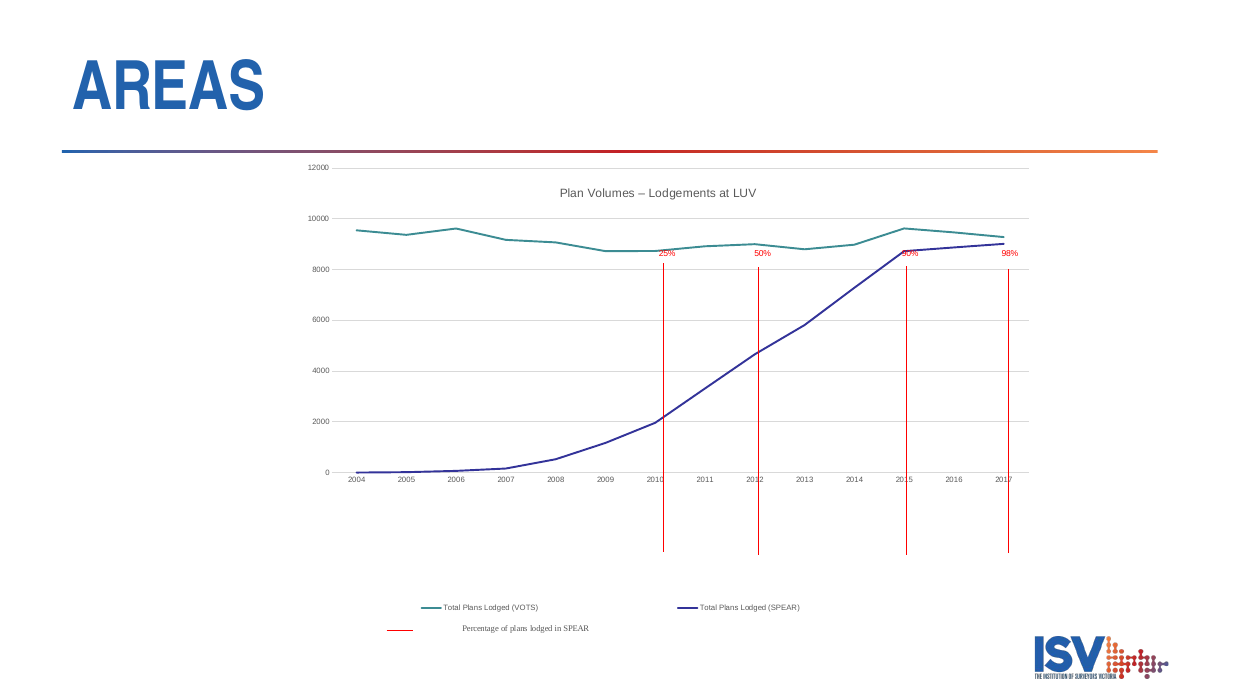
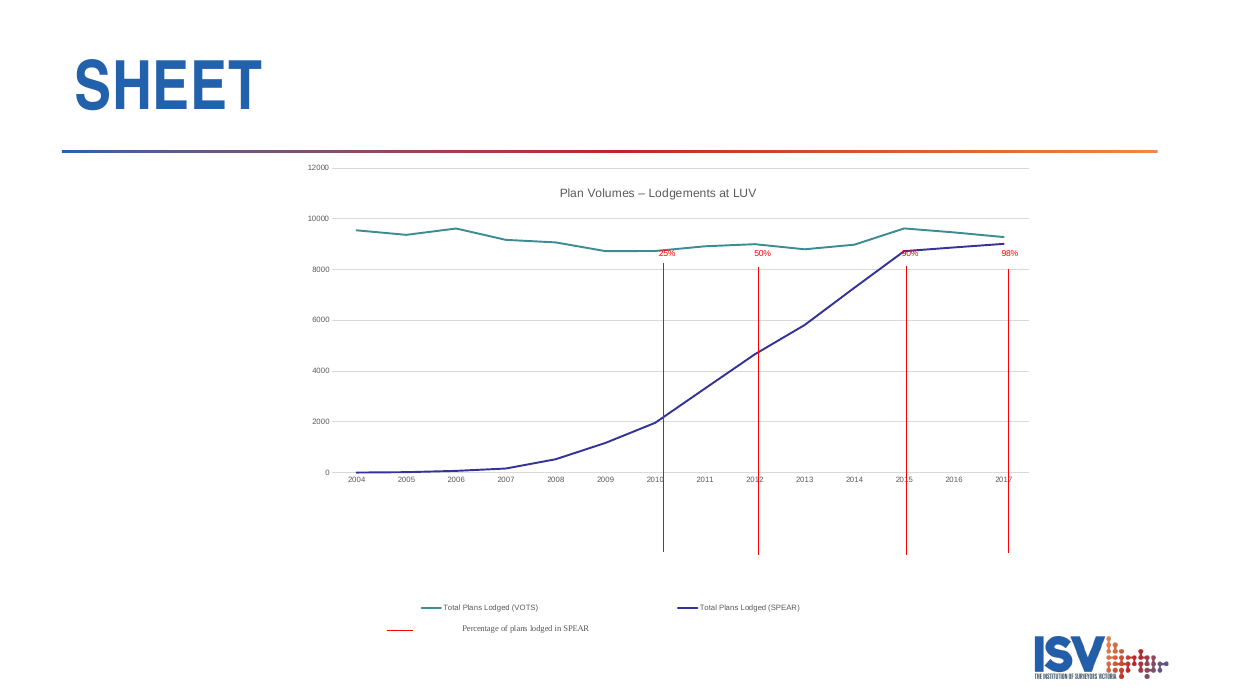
AREAS: AREAS -> SHEET
